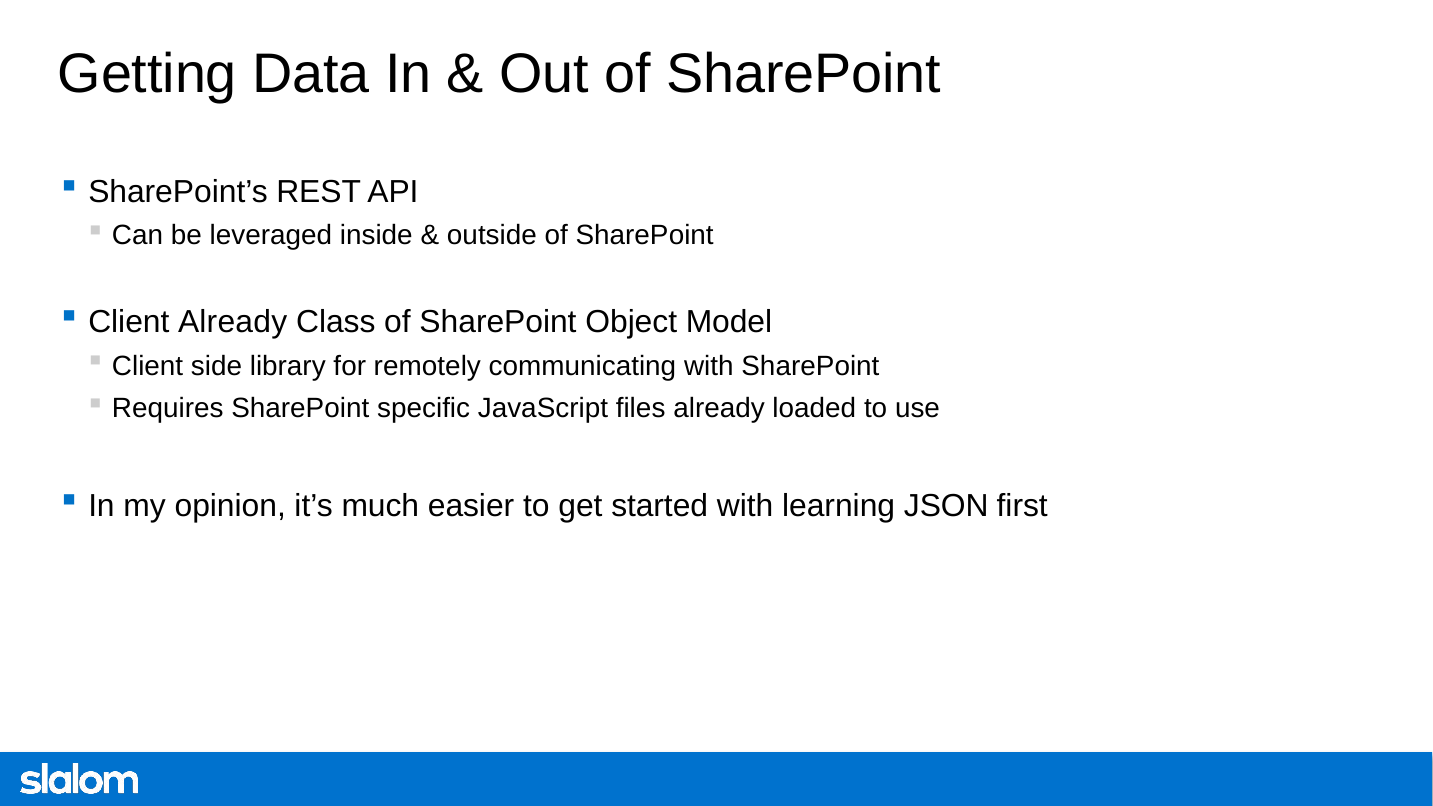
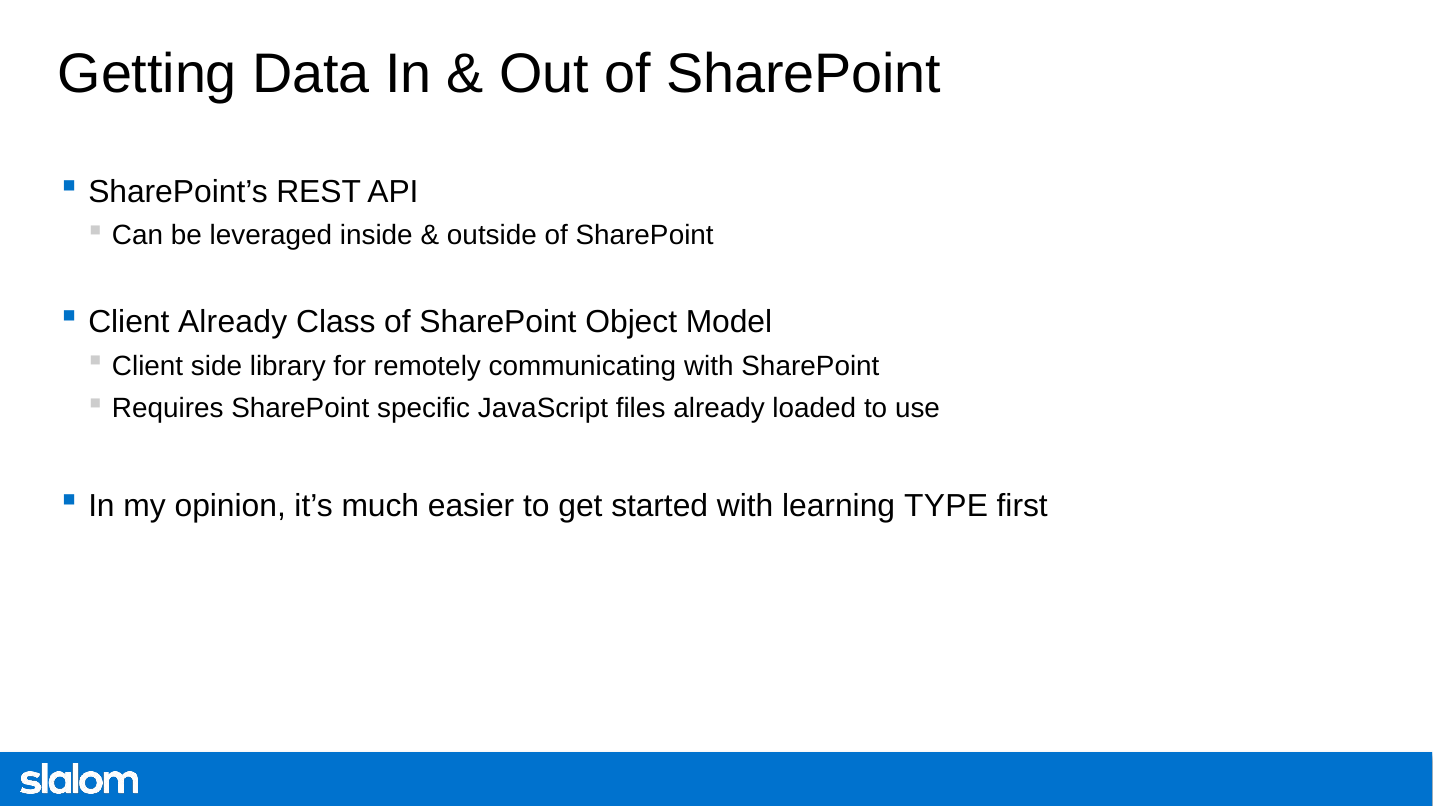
JSON: JSON -> TYPE
